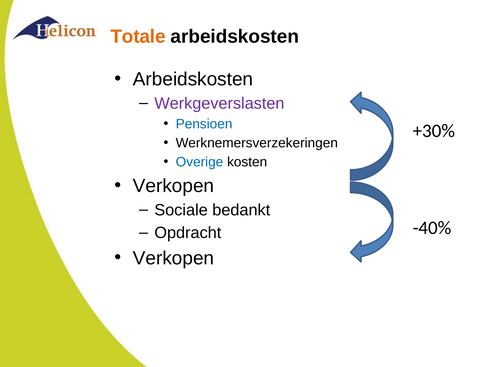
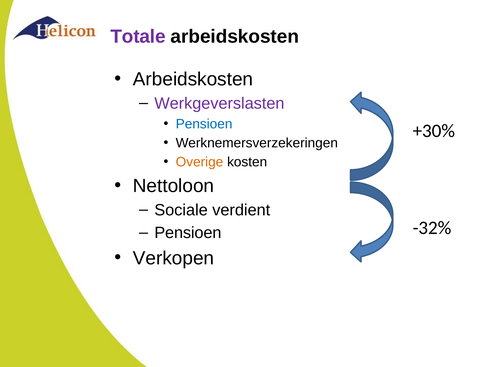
Totale colour: orange -> purple
Overige colour: blue -> orange
Verkopen at (174, 186): Verkopen -> Nettoloon
bedankt: bedankt -> verdient
-40%: -40% -> -32%
Opdracht at (188, 233): Opdracht -> Pensioen
